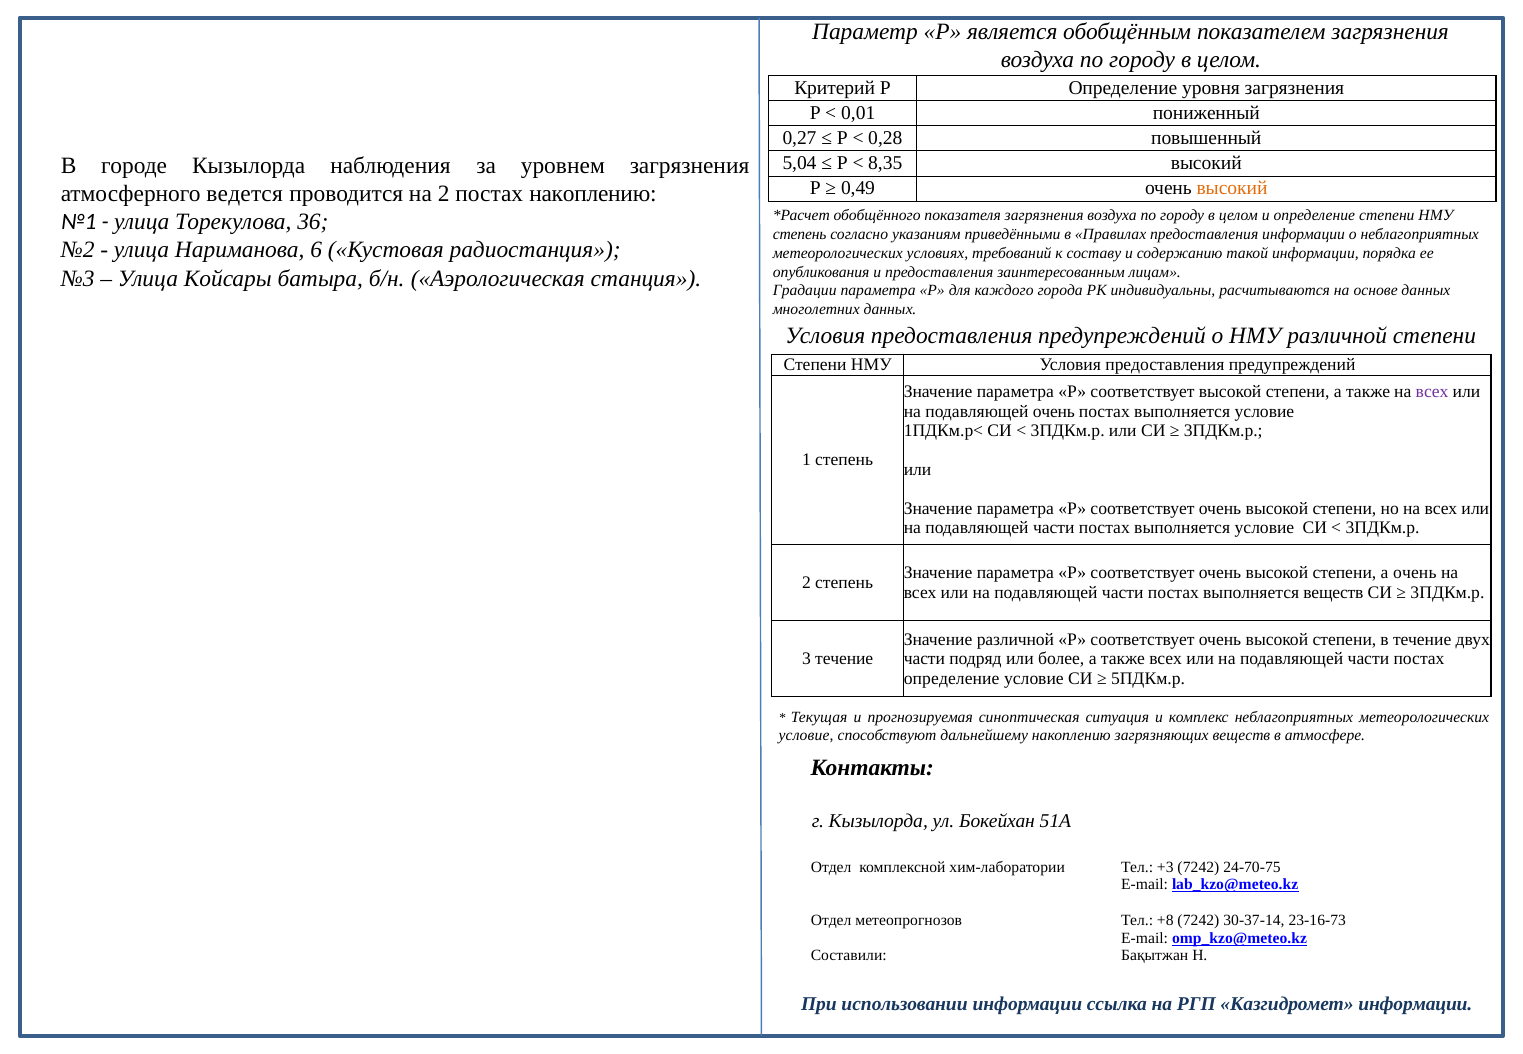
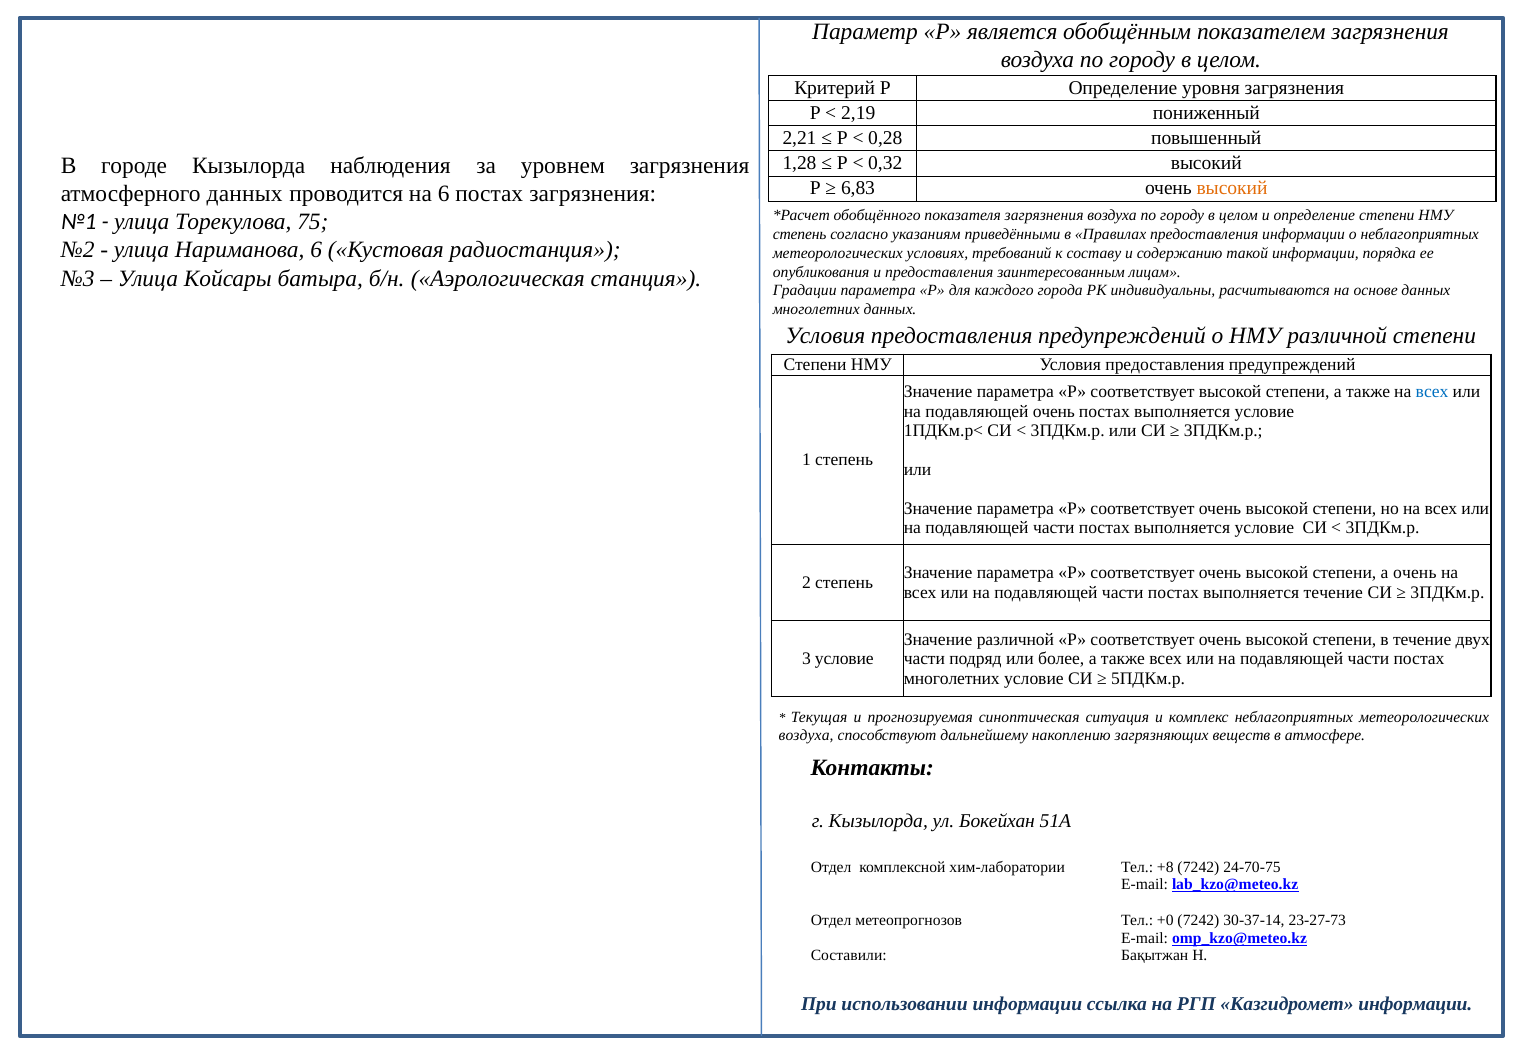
0,01: 0,01 -> 2,19
0,27: 0,27 -> 2,21
5,04: 5,04 -> 1,28
8,35: 8,35 -> 0,32
0,49: 0,49 -> 6,83
атмосферного ведется: ведется -> данных
на 2: 2 -> 6
постах накоплению: накоплению -> загрязнения
36: 36 -> 75
всех at (1432, 392) colour: purple -> blue
выполняется веществ: веществ -> течение
3 течение: течение -> условие
определение at (952, 679): определение -> многолетних
условие at (806, 736): условие -> воздуха
+3: +3 -> +8
+8: +8 -> +0
23-16-73: 23-16-73 -> 23-27-73
